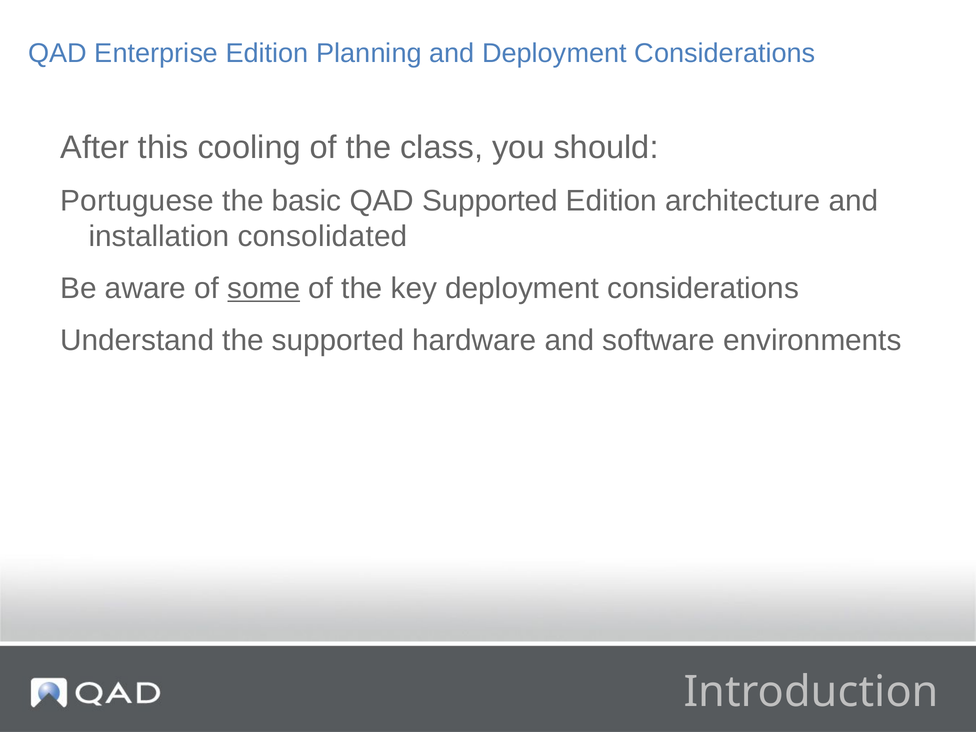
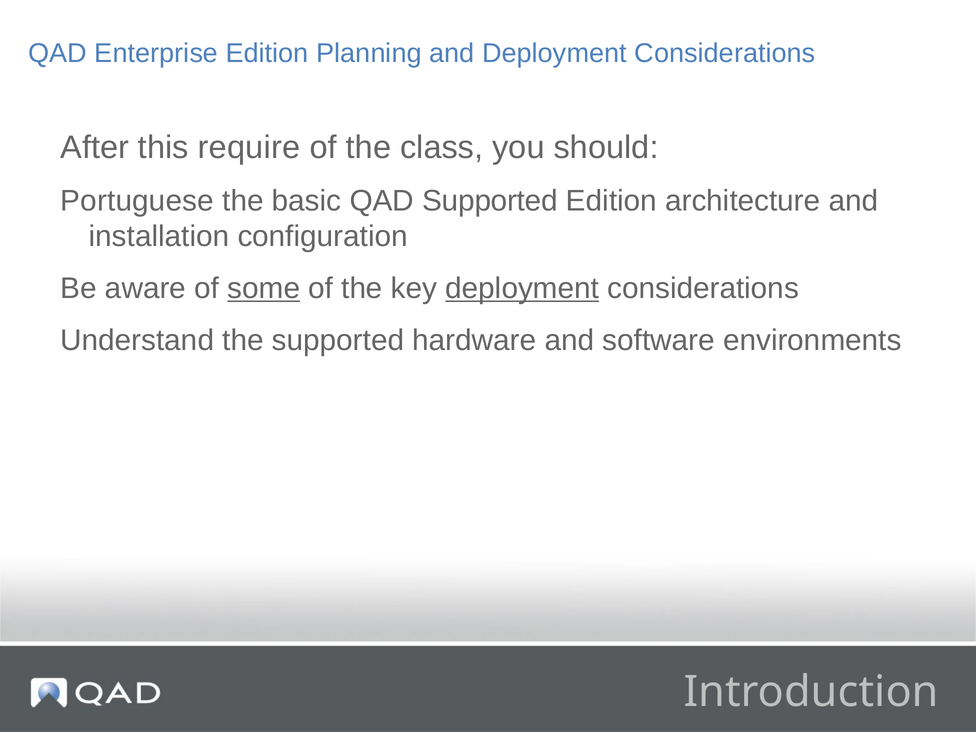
cooling: cooling -> require
consolidated: consolidated -> configuration
deployment at (522, 289) underline: none -> present
